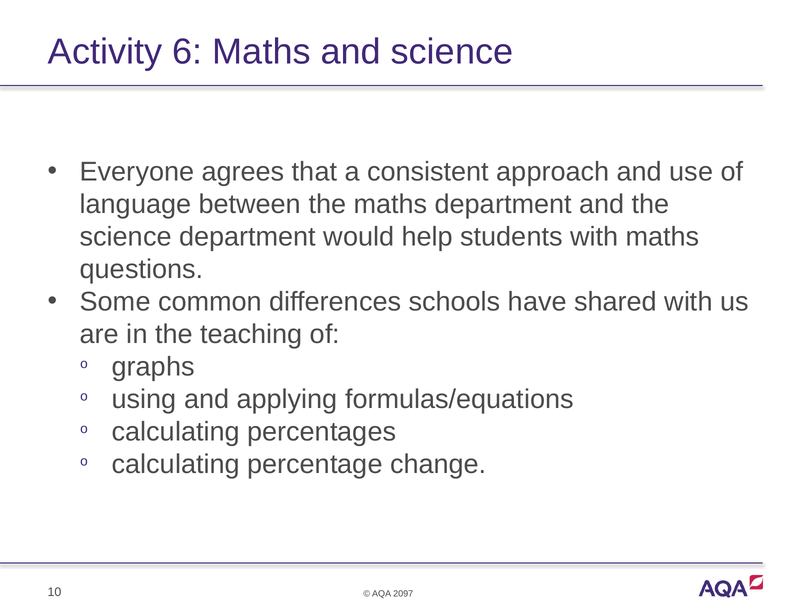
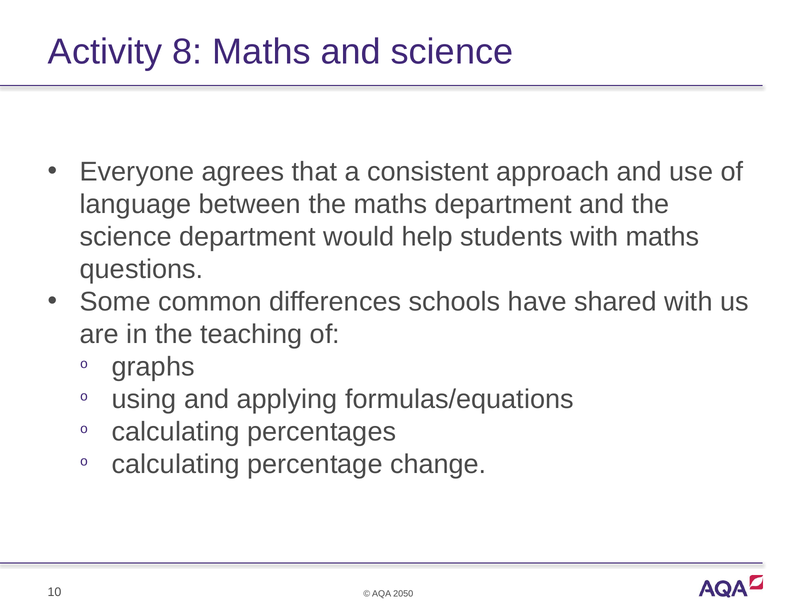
6: 6 -> 8
2097: 2097 -> 2050
